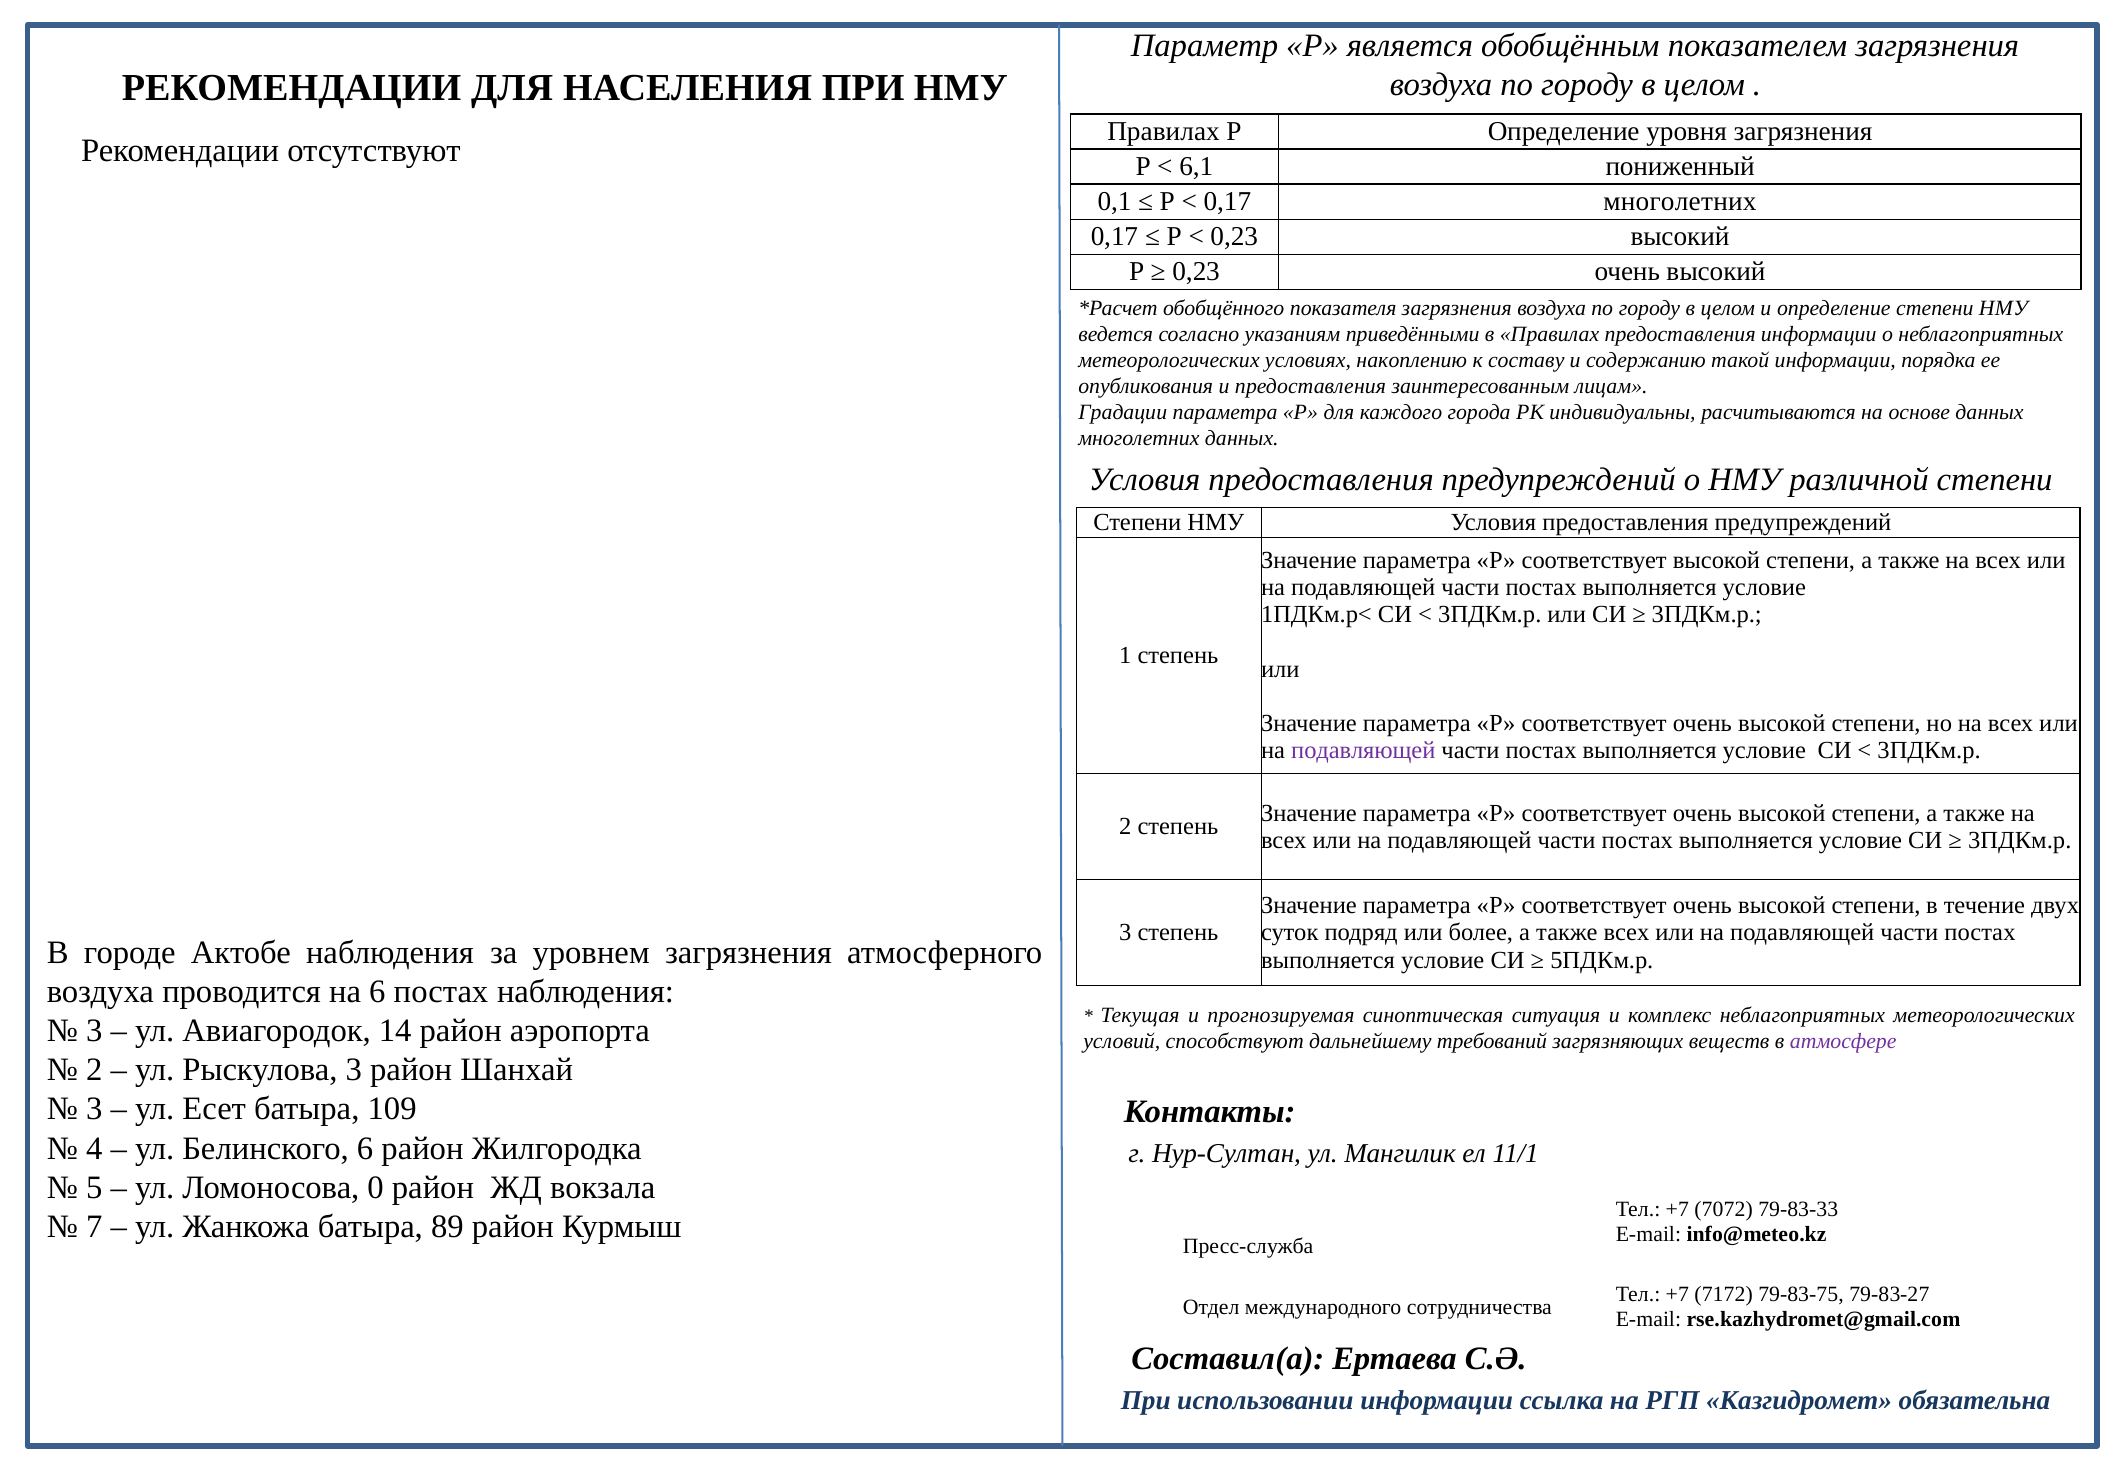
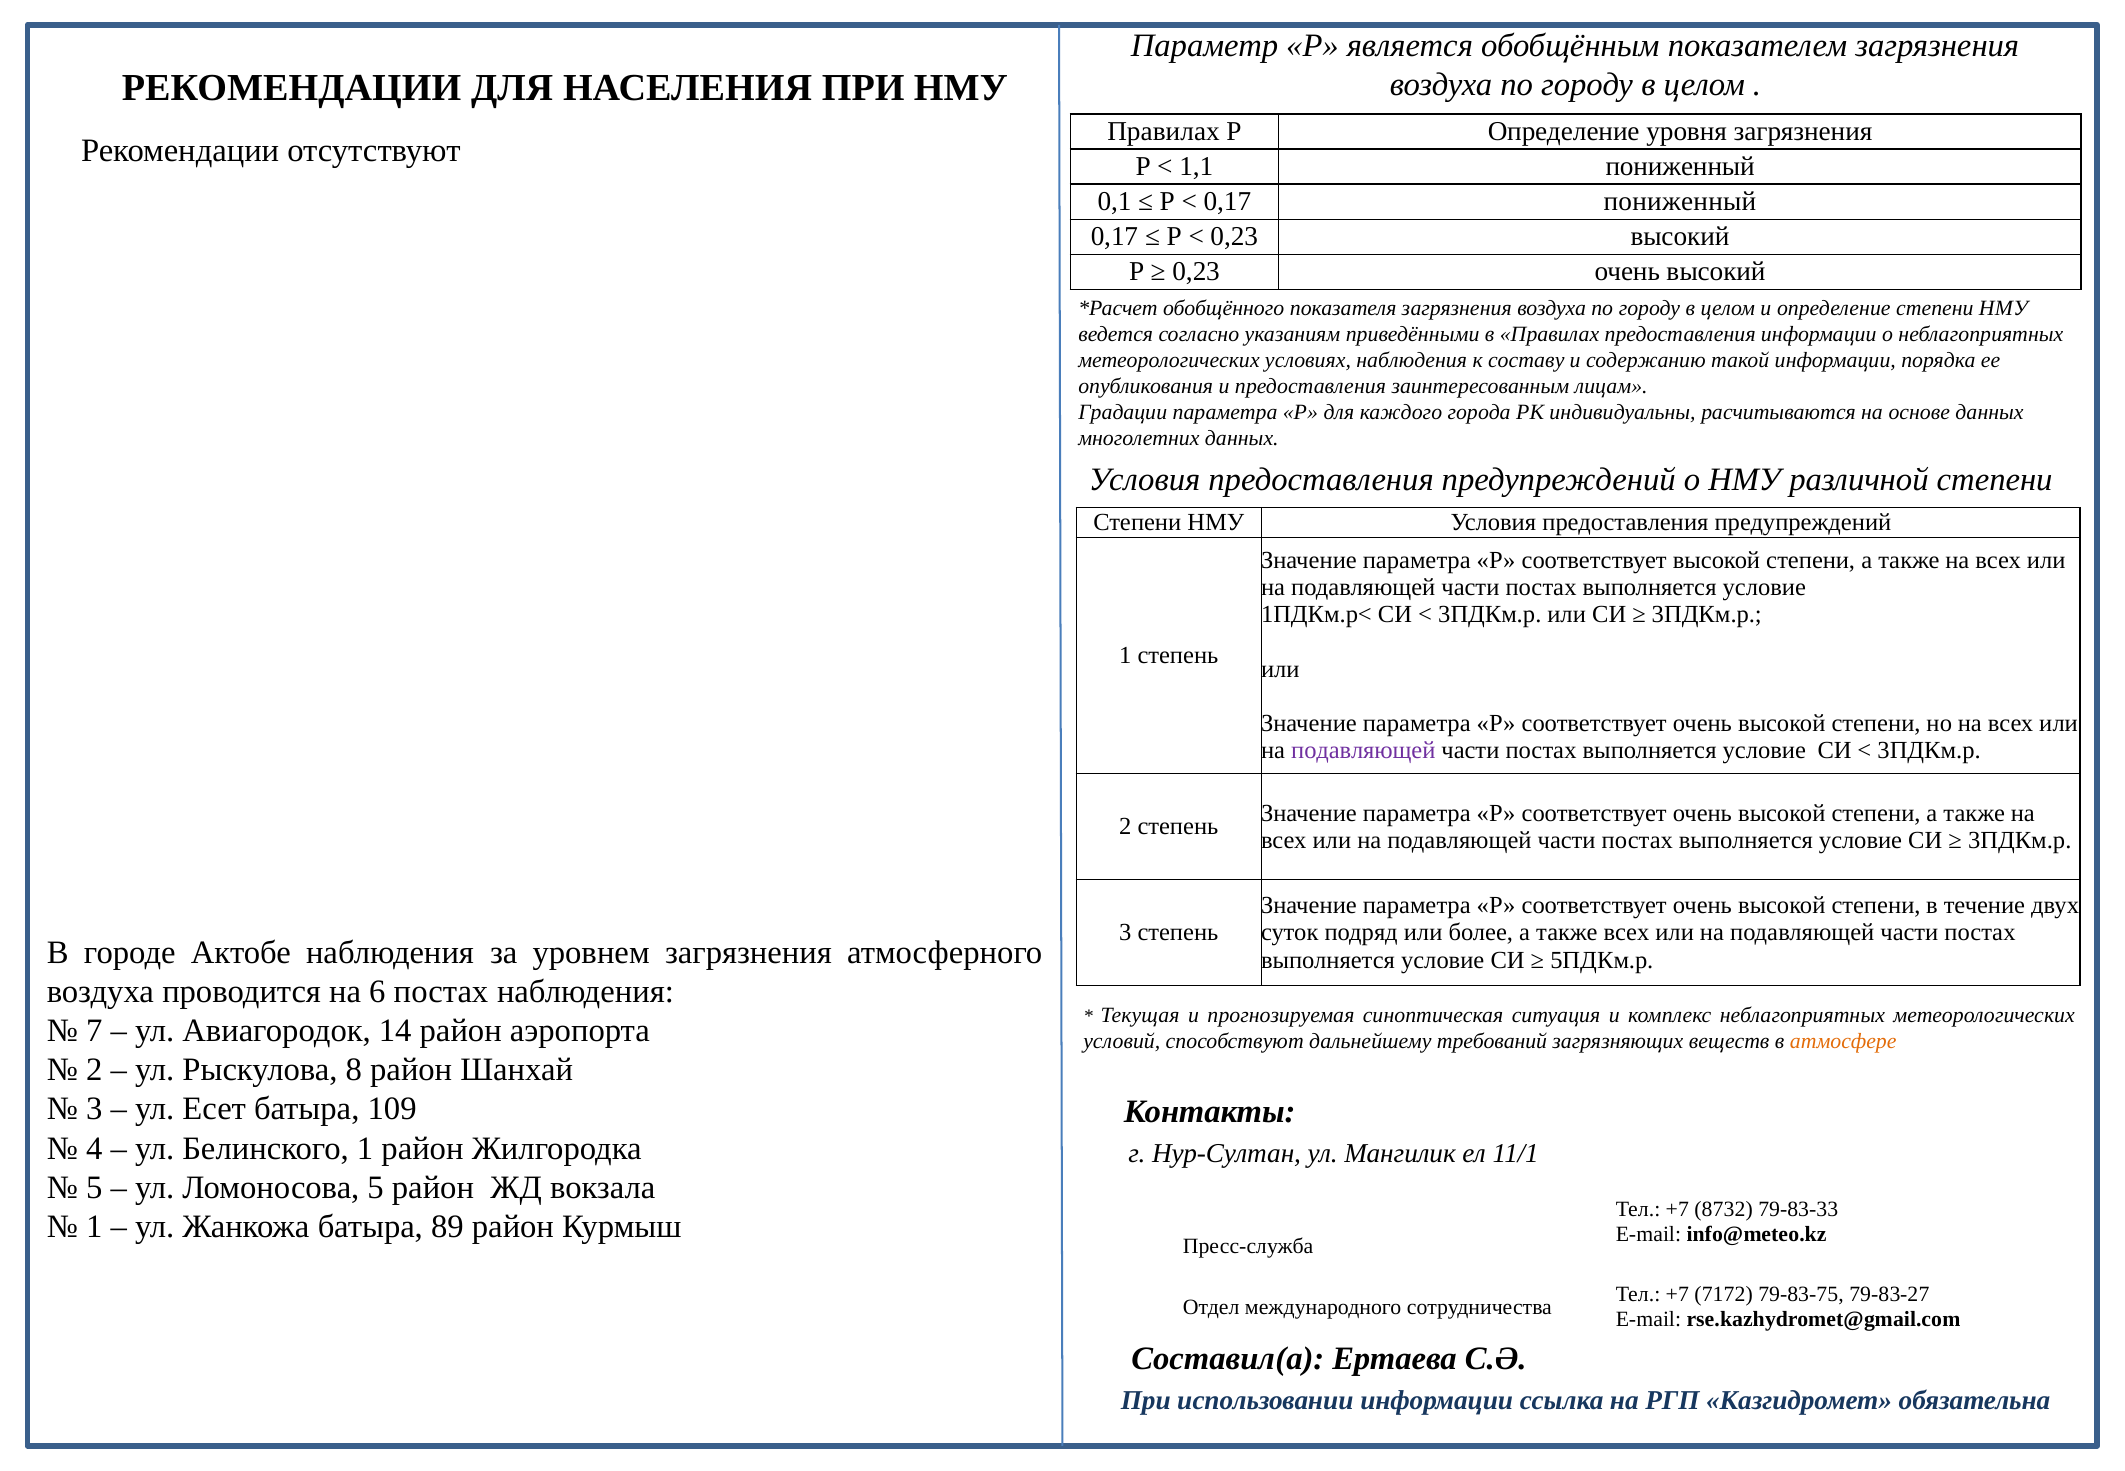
6,1: 6,1 -> 1,1
0,17 многолетних: многолетних -> пониженный
условиях накоплению: накоплению -> наблюдения
3 at (94, 1031): 3 -> 7
атмосфере colour: purple -> orange
Рыскулова 3: 3 -> 8
Белинского 6: 6 -> 1
Ломоносова 0: 0 -> 5
7072: 7072 -> 8732
7 at (94, 1227): 7 -> 1
